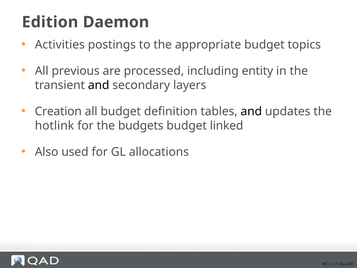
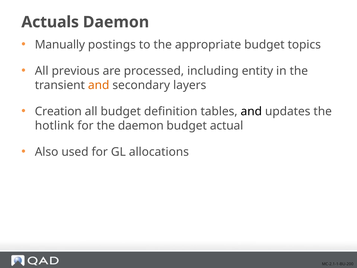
Edition: Edition -> Actuals
Activities: Activities -> Manually
and at (99, 85) colour: black -> orange
the budgets: budgets -> daemon
linked: linked -> actual
